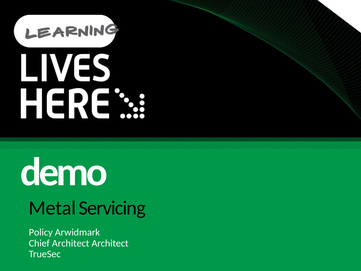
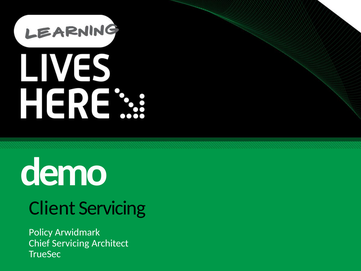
Metal: Metal -> Client
Chief Architect: Architect -> Servicing
